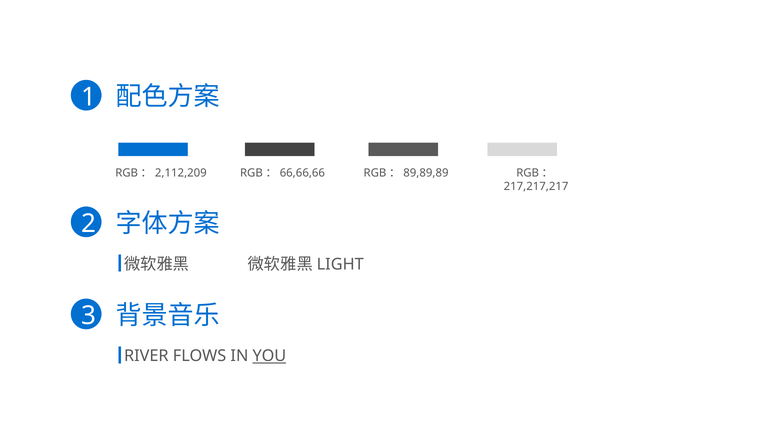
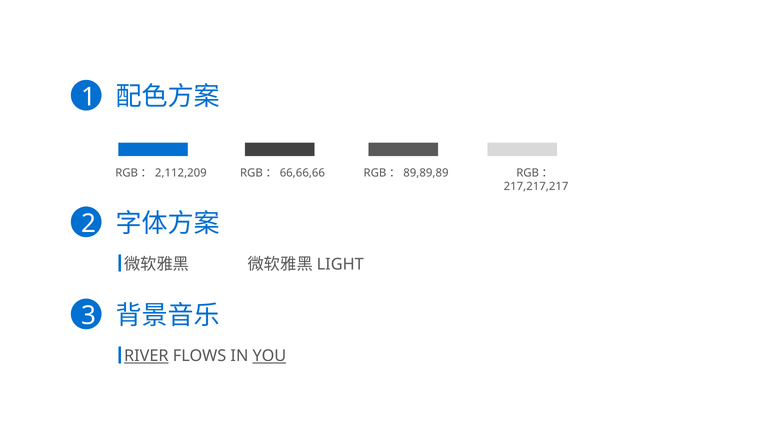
RIVER underline: none -> present
